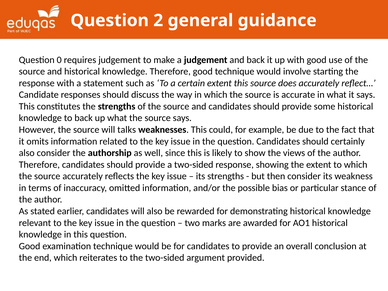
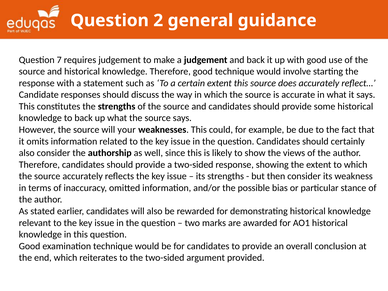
0: 0 -> 7
talks: talks -> your
